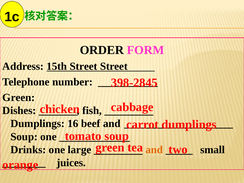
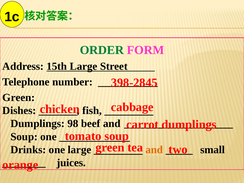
ORDER colour: black -> green
15th Street: Street -> Large
16: 16 -> 98
